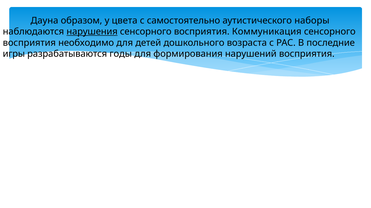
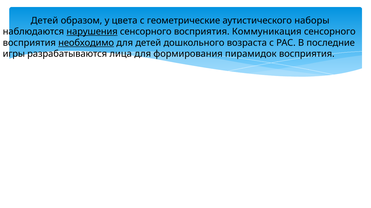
Дауна at (44, 21): Дауна -> Детей
самостоятельно: самостоятельно -> геометрические
необходимо underline: none -> present
годы: годы -> лица
нарушений: нарушений -> пирамидок
